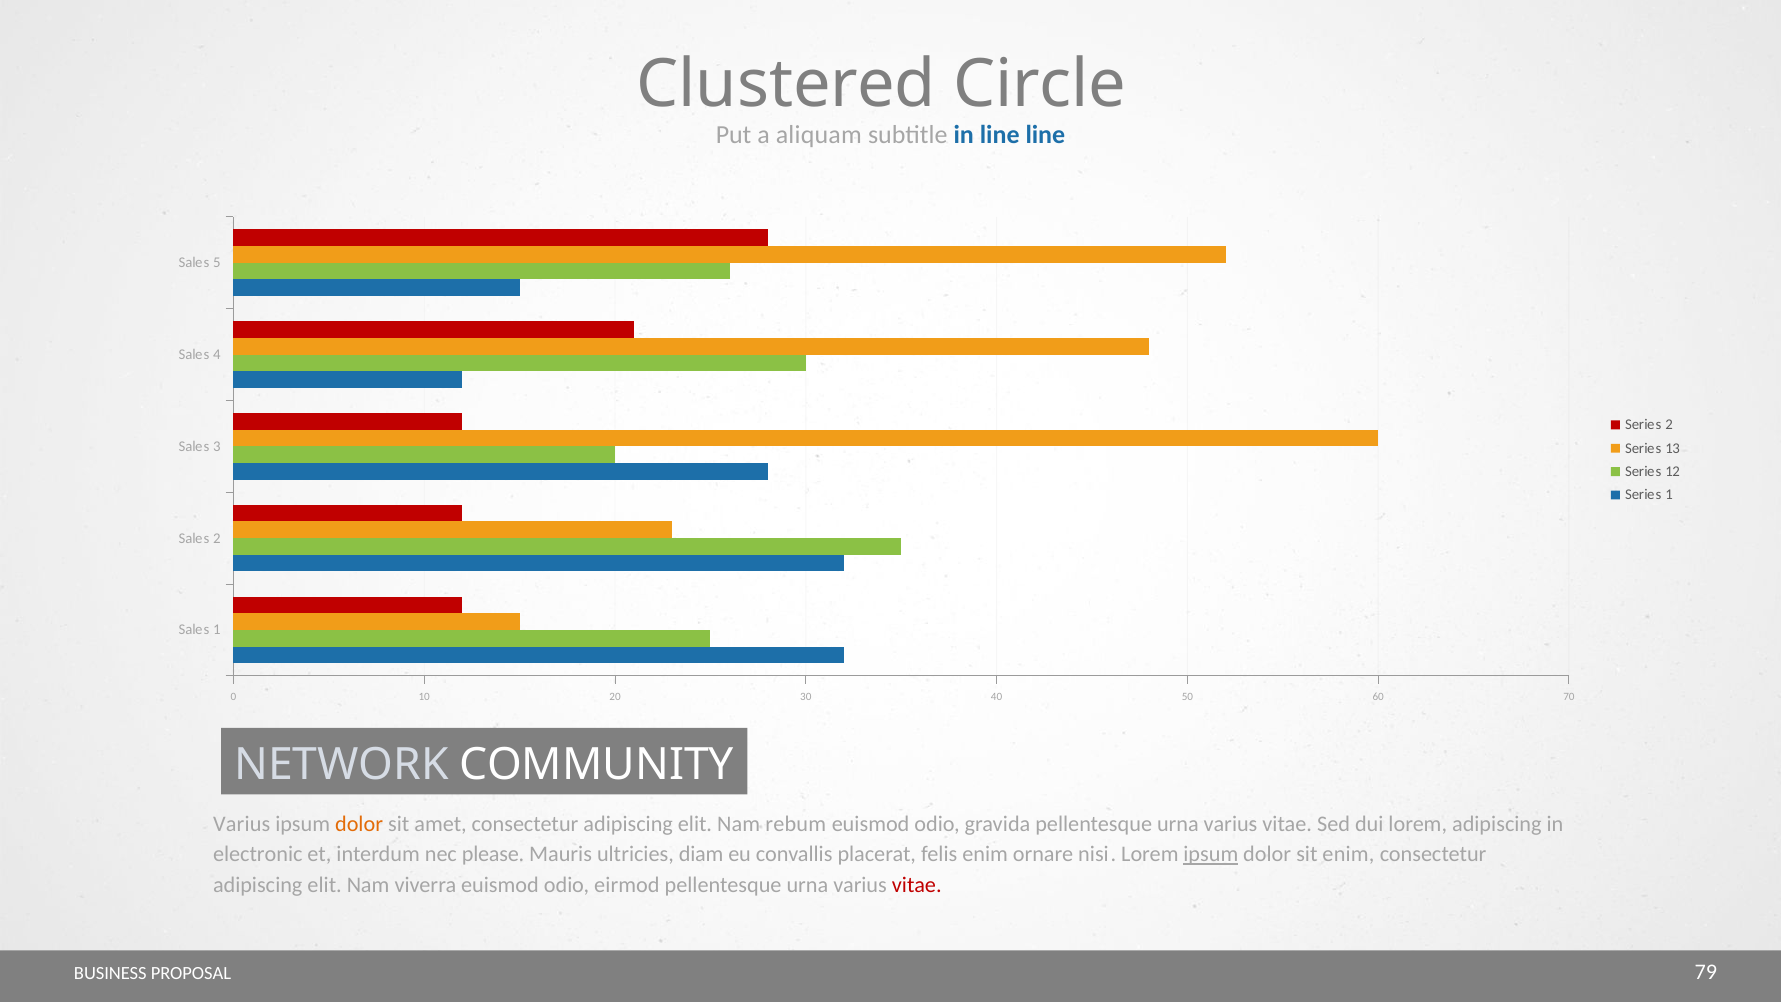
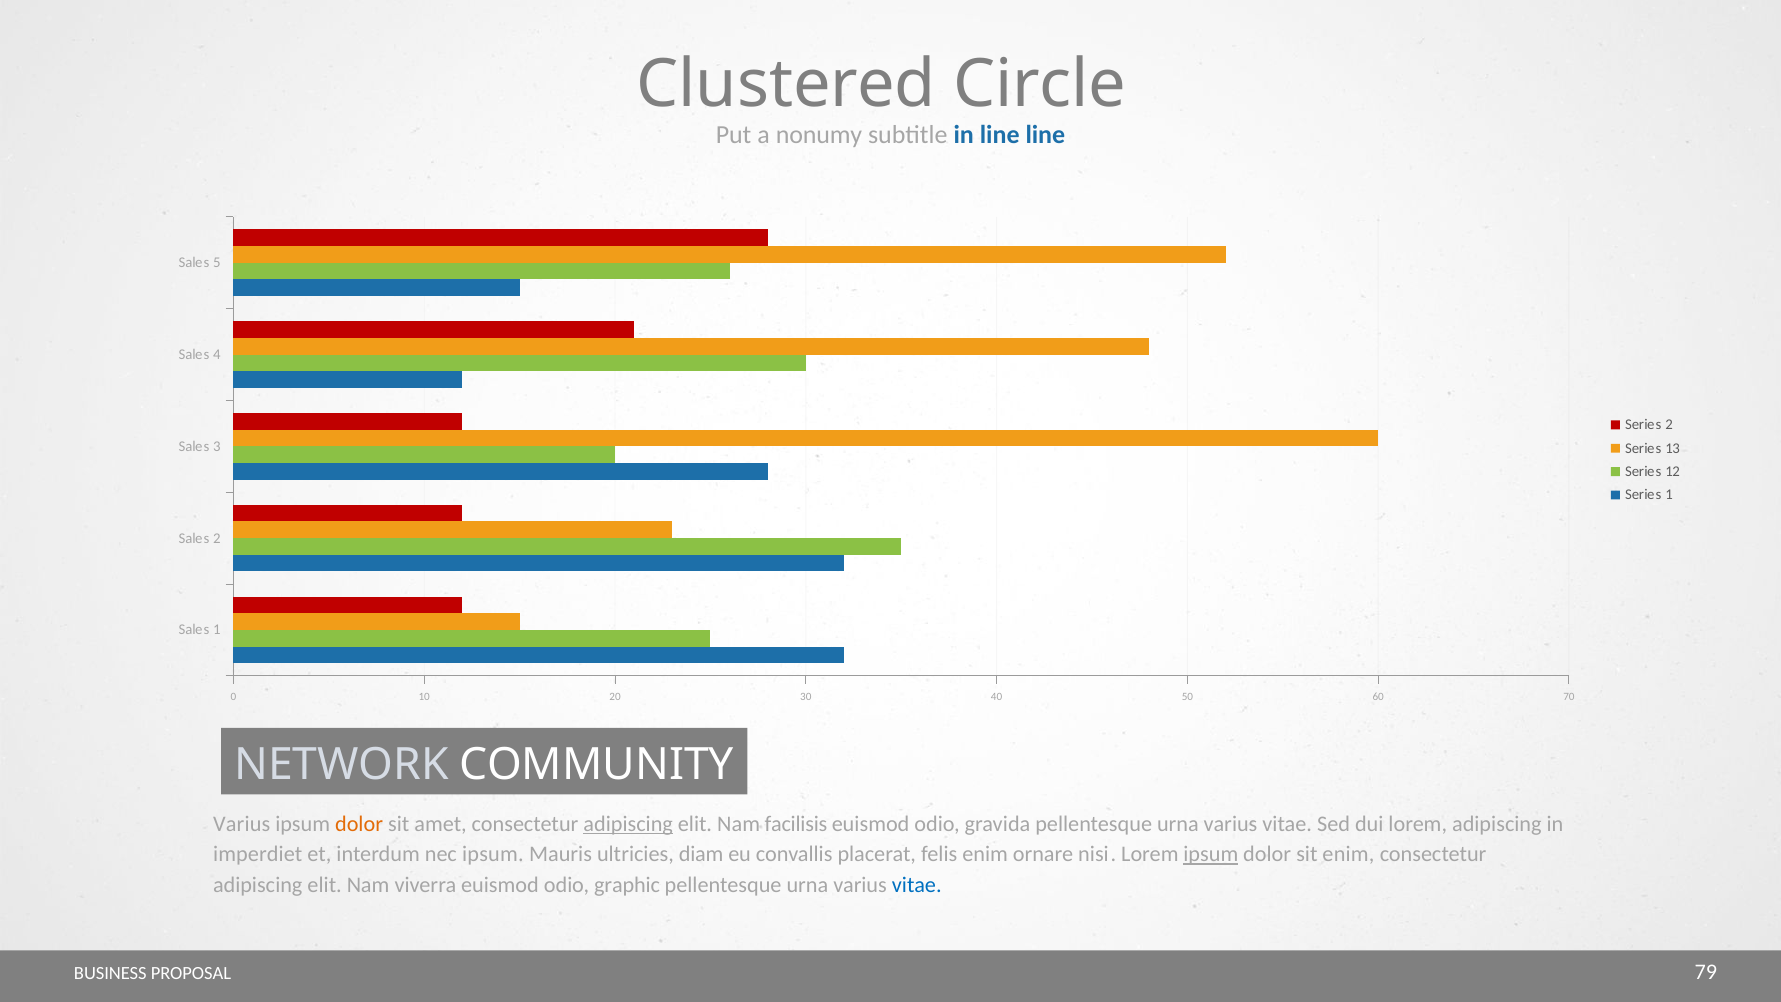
aliquam: aliquam -> nonumy
adipiscing at (628, 823) underline: none -> present
rebum: rebum -> facilisis
electronic: electronic -> imperdiet
nec please: please -> ipsum
eirmod: eirmod -> graphic
vitae at (917, 885) colour: red -> blue
